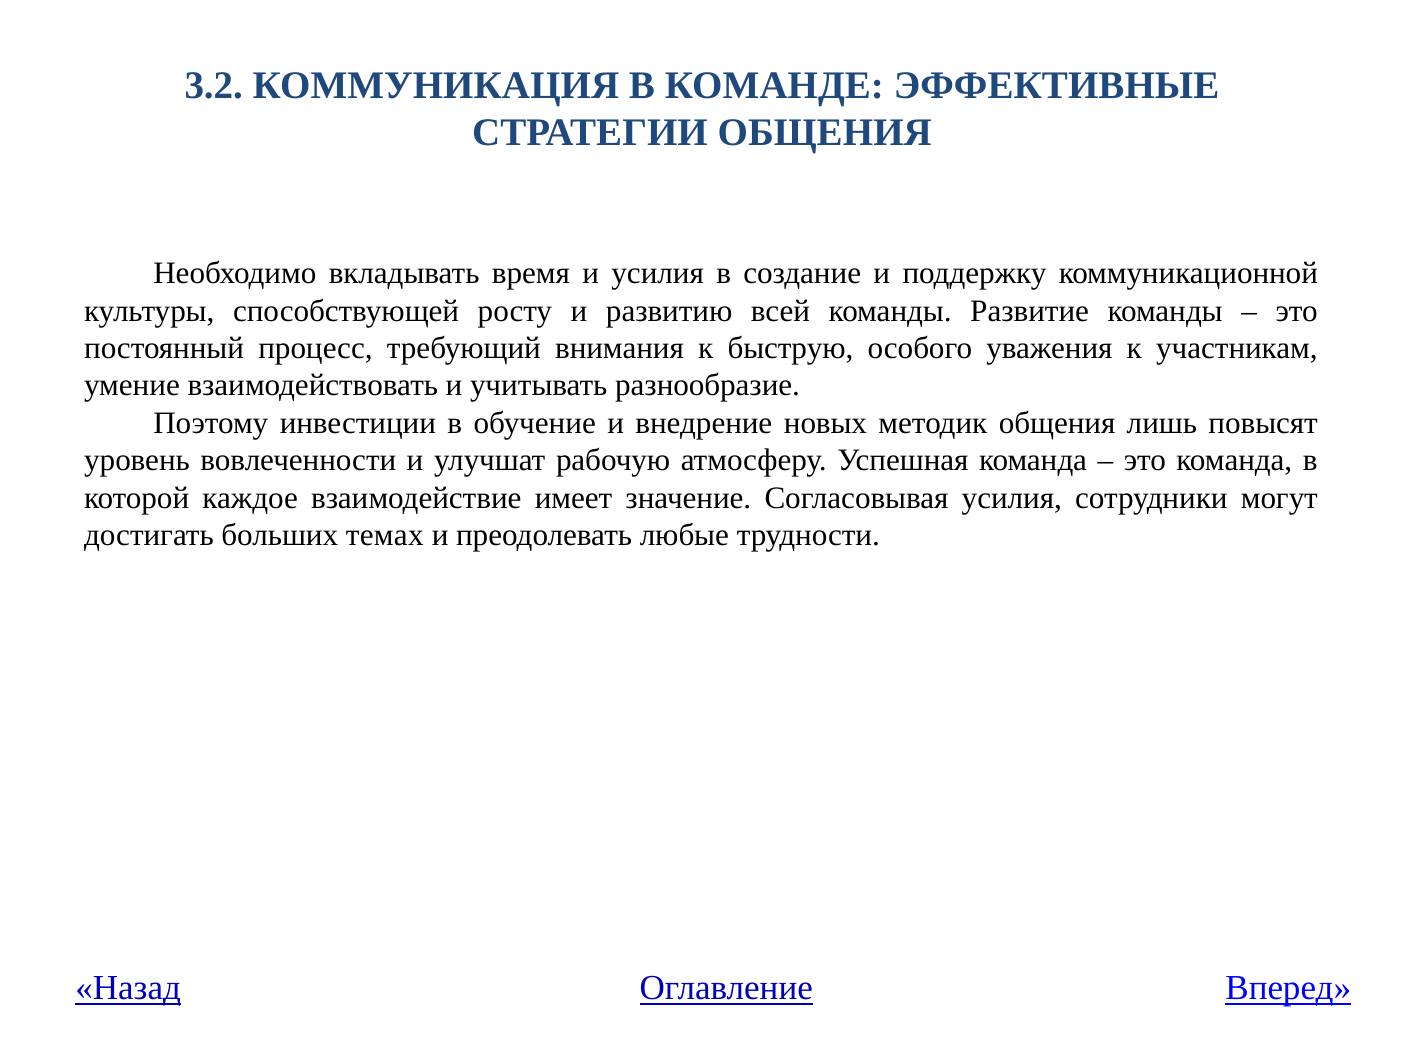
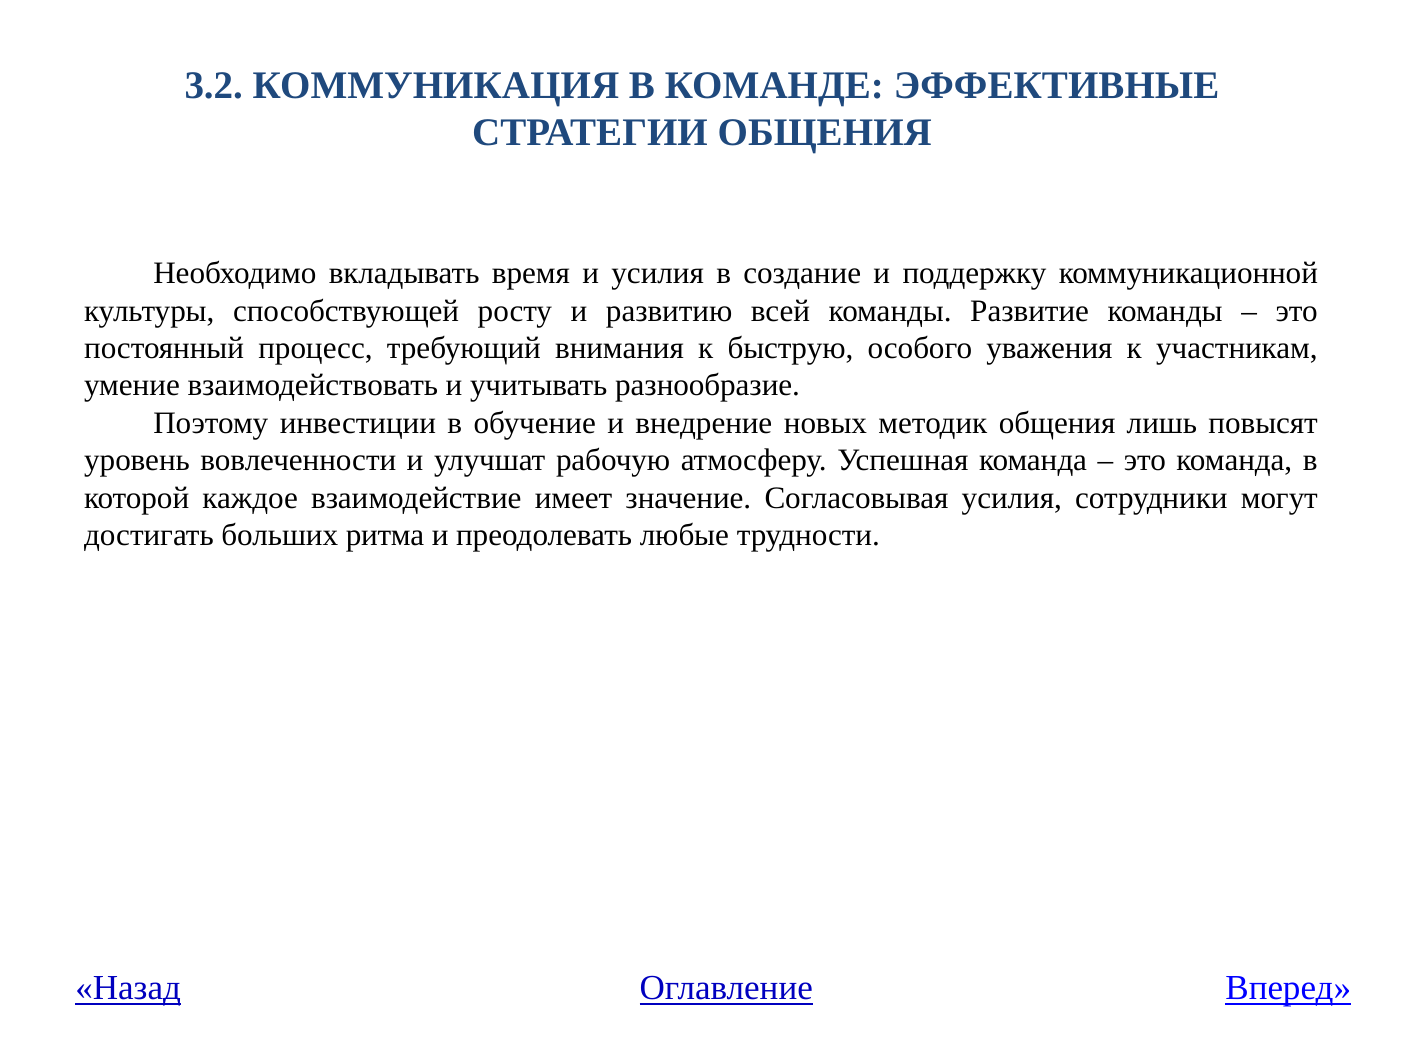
темах: темах -> ритма
